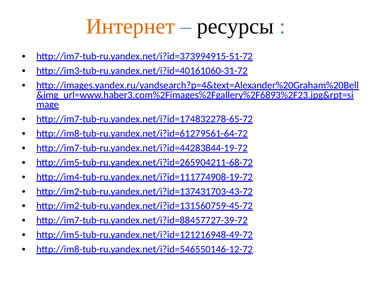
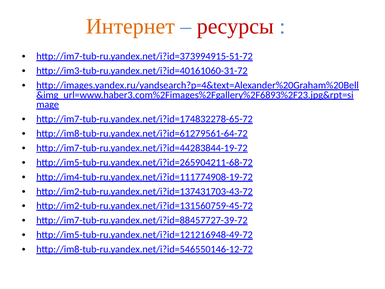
ресурсы colour: black -> red
